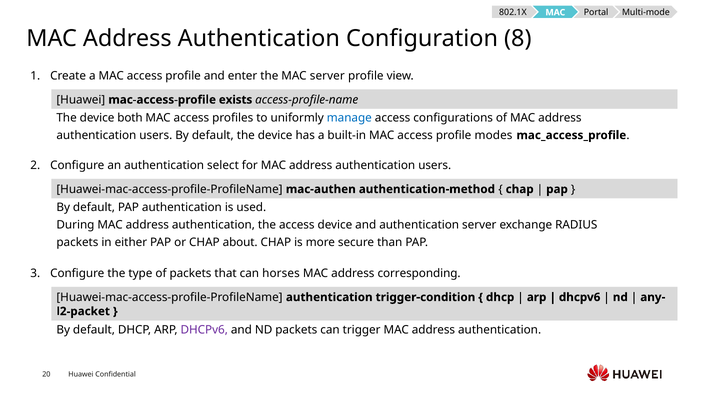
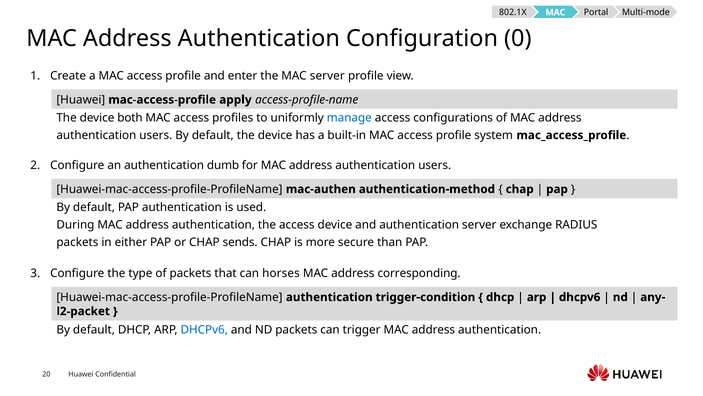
8: 8 -> 0
exists: exists -> apply
modes: modes -> system
select: select -> dumb
about: about -> sends
DHCPv6 at (204, 329) colour: purple -> blue
